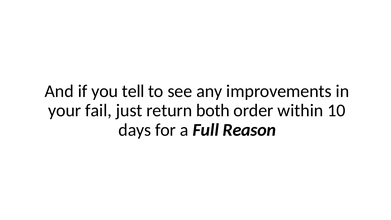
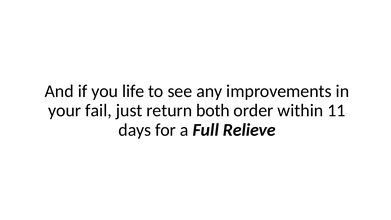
tell: tell -> life
10: 10 -> 11
Reason: Reason -> Relieve
